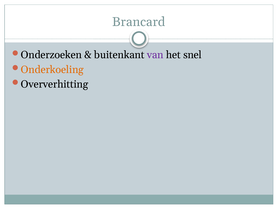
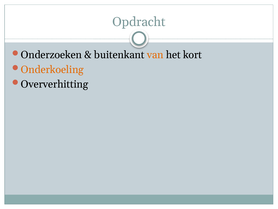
Brancard: Brancard -> Opdracht
van colour: purple -> orange
snel: snel -> kort
